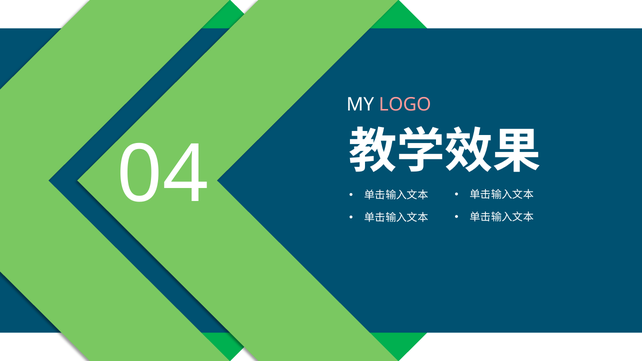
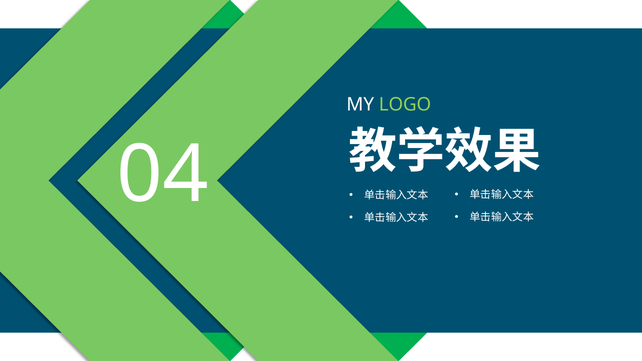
LOGO colour: pink -> light green
